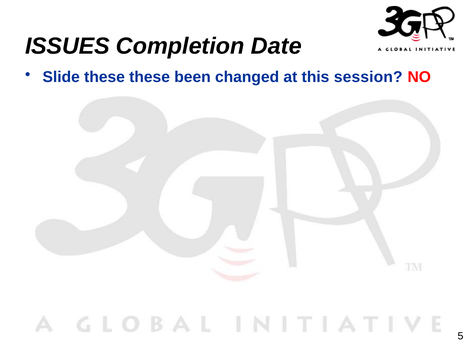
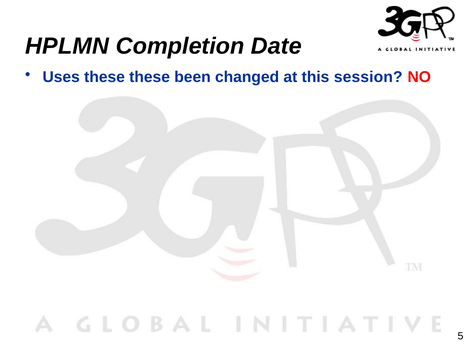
ISSUES: ISSUES -> HPLMN
Slide: Slide -> Uses
